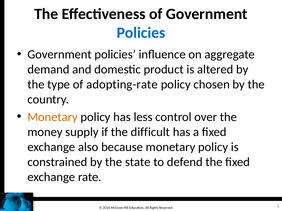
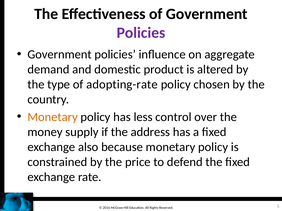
Policies at (141, 33) colour: blue -> purple
difficult: difficult -> address
state: state -> price
